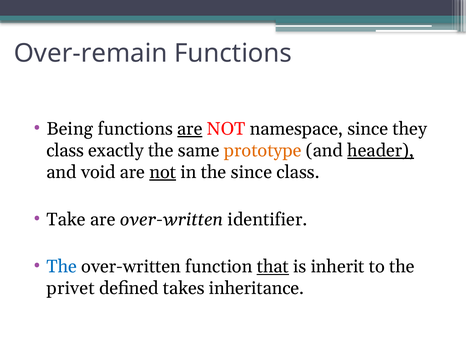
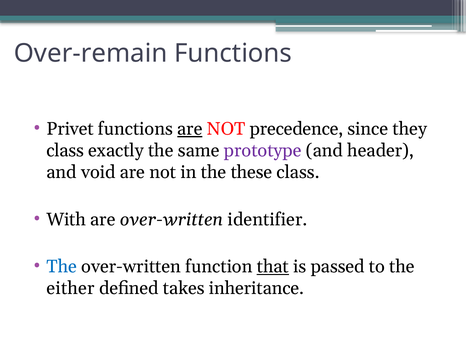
Being: Being -> Privet
namespace: namespace -> precedence
prototype colour: orange -> purple
header underline: present -> none
not at (163, 172) underline: present -> none
the since: since -> these
Take: Take -> With
inherit: inherit -> passed
privet: privet -> either
